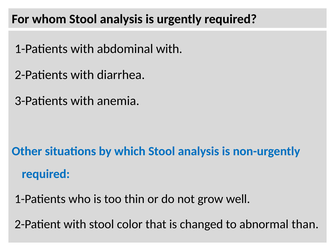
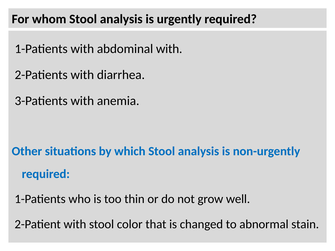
than: than -> stain
